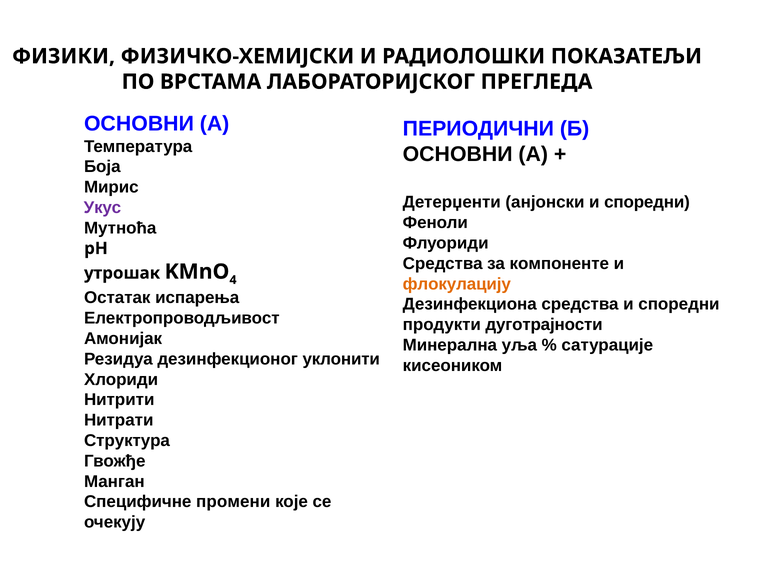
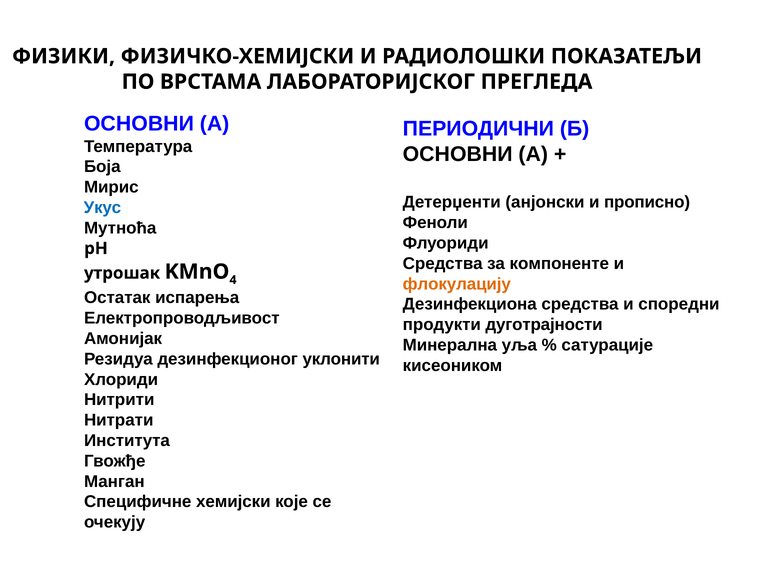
анјонски и споредни: споредни -> прописно
Укус colour: purple -> blue
Структура: Структура -> Института
промени: промени -> хемијски
